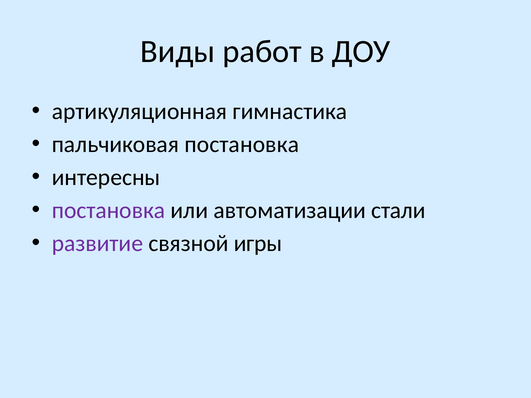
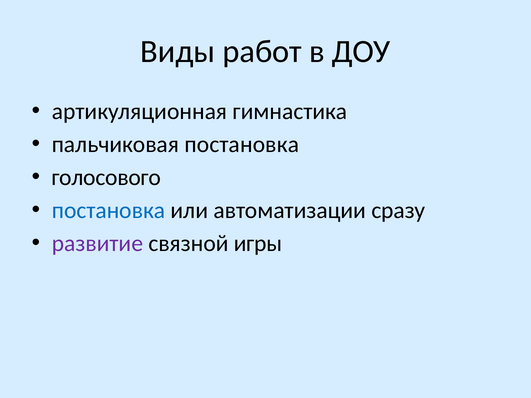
интересны: интересны -> голосового
постановка at (109, 211) colour: purple -> blue
стали: стали -> сразу
